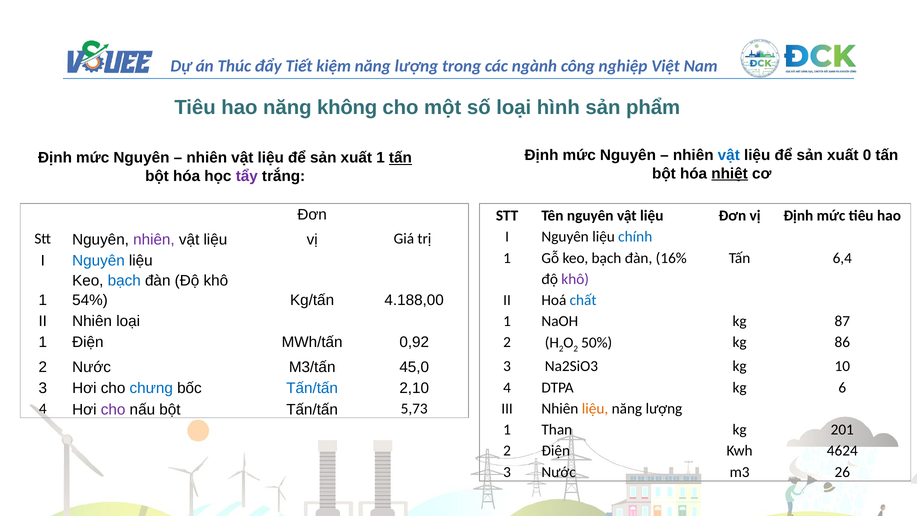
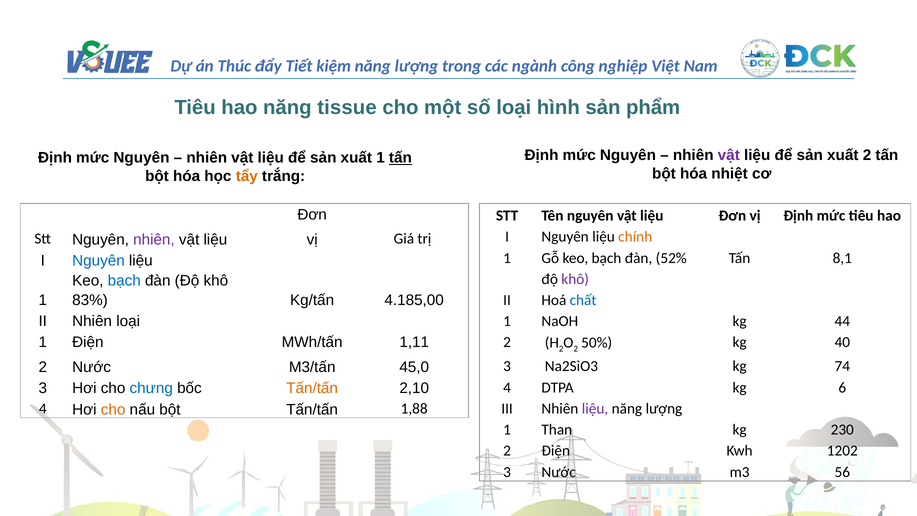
không: không -> tissue
vật at (729, 155) colour: blue -> purple
xuất 0: 0 -> 2
nhiệt underline: present -> none
tẩy colour: purple -> orange
chính colour: blue -> orange
16%: 16% -> 52%
6,4: 6,4 -> 8,1
54%: 54% -> 83%
4.188,00: 4.188,00 -> 4.185,00
87: 87 -> 44
0,92: 0,92 -> 1,11
86: 86 -> 40
10: 10 -> 74
Tấn/tấn at (312, 388) colour: blue -> orange
cho at (113, 409) colour: purple -> orange
5,73: 5,73 -> 1,88
liệu at (595, 409) colour: orange -> purple
201: 201 -> 230
4624: 4624 -> 1202
26: 26 -> 56
